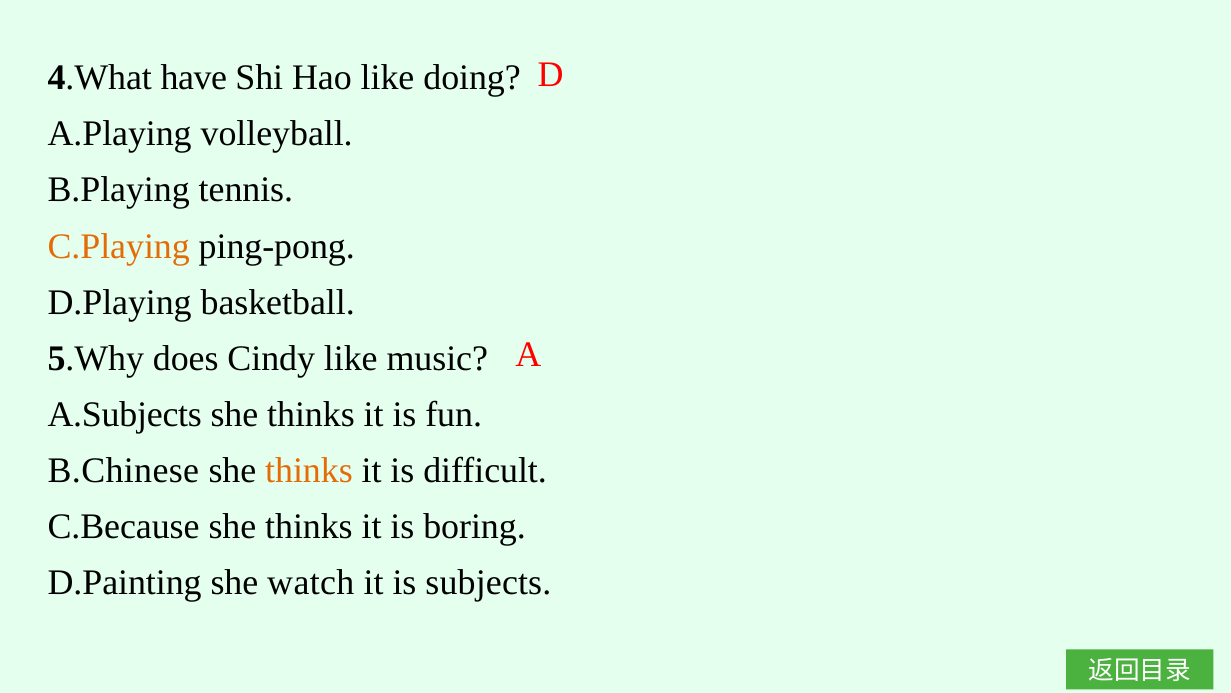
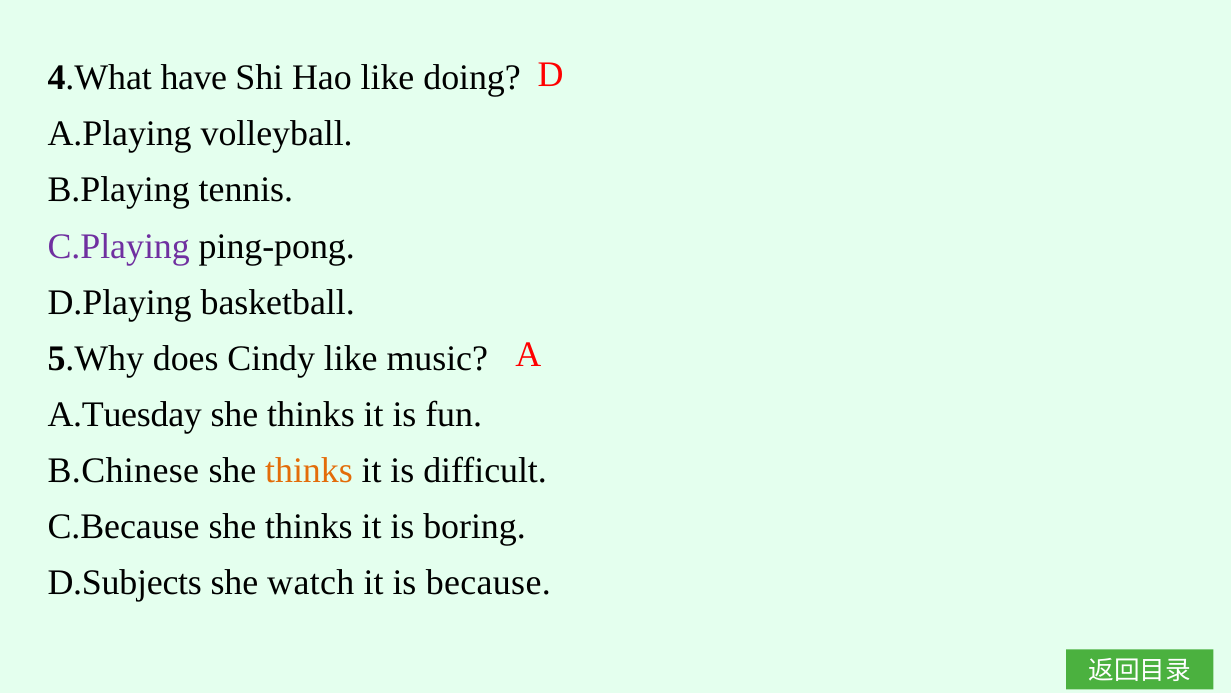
C.Playing colour: orange -> purple
A.Subjects: A.Subjects -> A.Tuesday
D.Painting: D.Painting -> D.Subjects
subjects: subjects -> because
